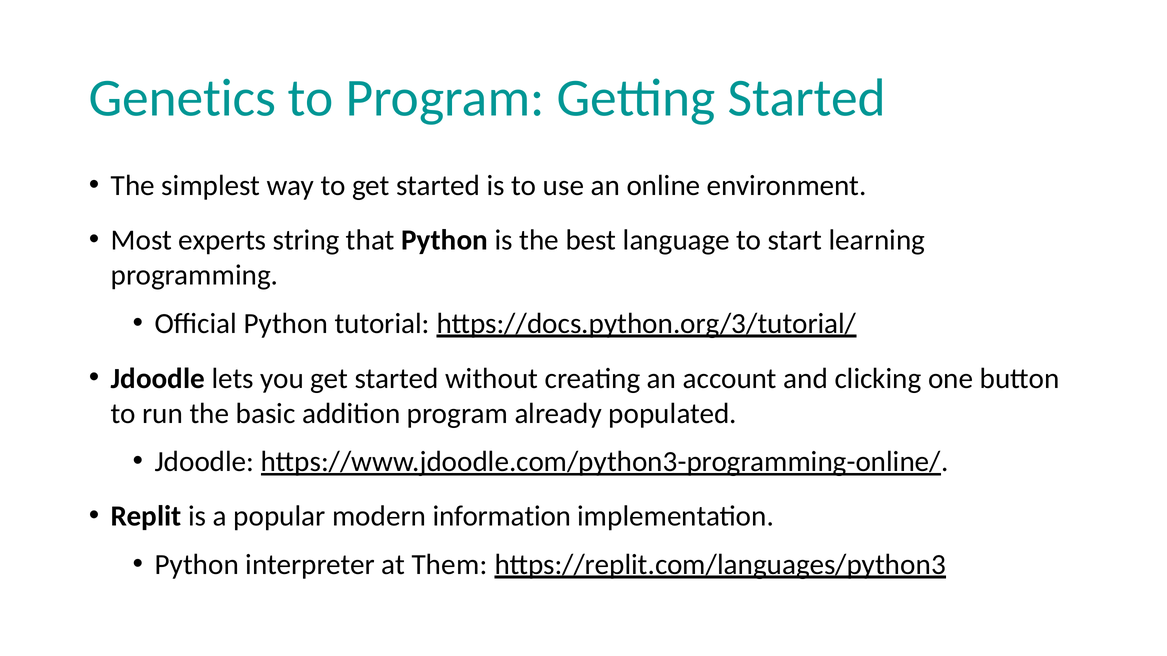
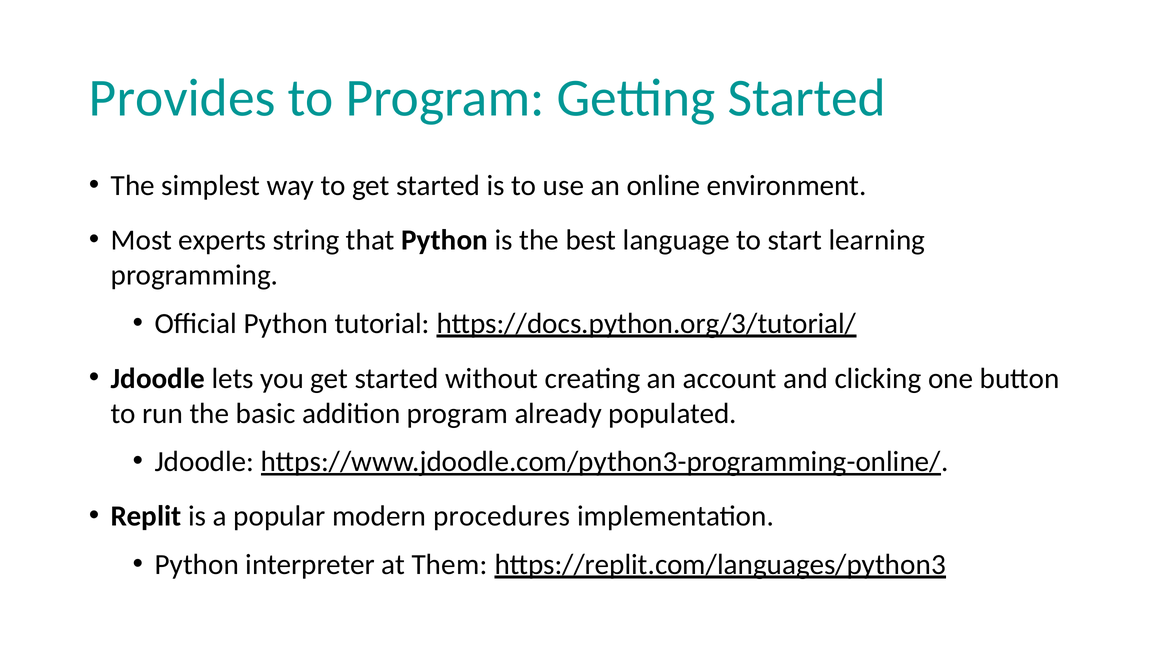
Genetics: Genetics -> Provides
information: information -> procedures
